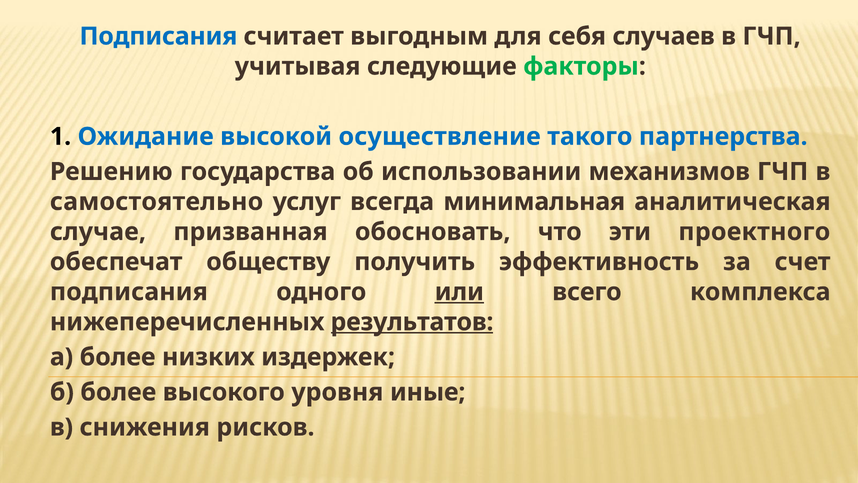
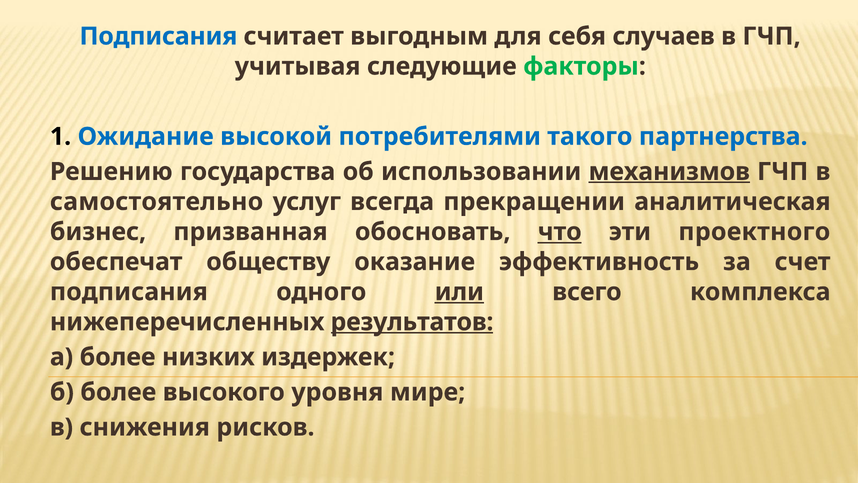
осуществление: осуществление -> потребителями
механизмов underline: none -> present
минимальная: минимальная -> прекращении
случае: случае -> бизнес
что underline: none -> present
получить: получить -> оказание
иные: иные -> мире
